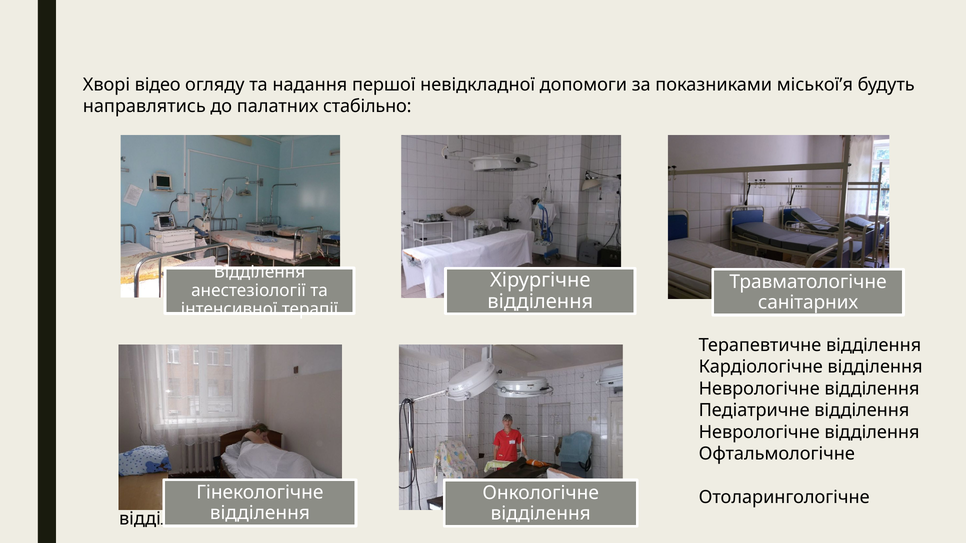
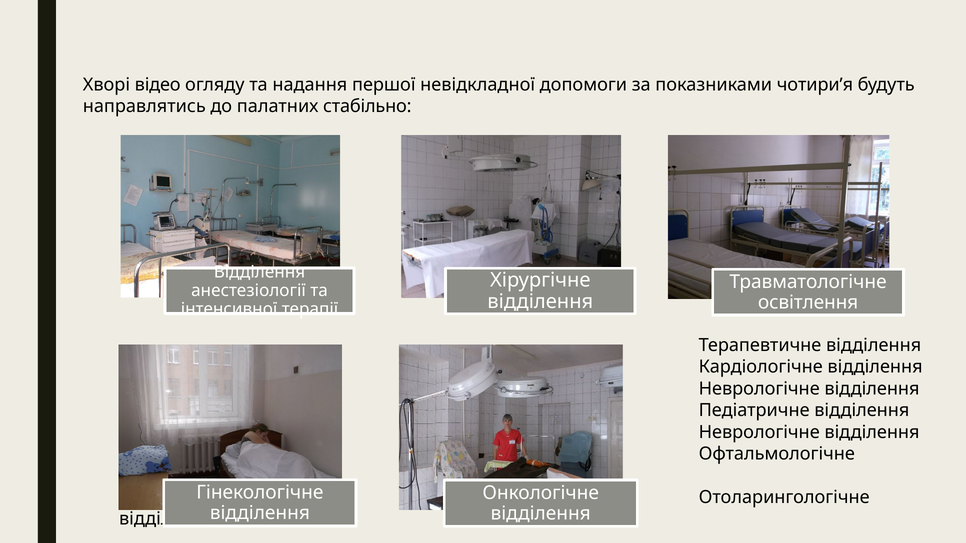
міської’я: міської’я -> чотири’я
санітарних: санітарних -> освітлення
